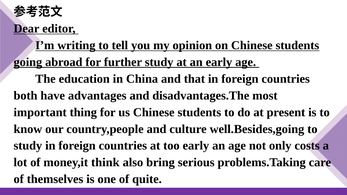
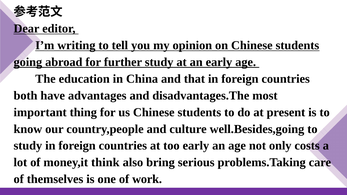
quite: quite -> work
